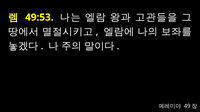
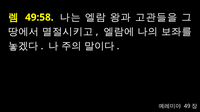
49:53: 49:53 -> 49:58
